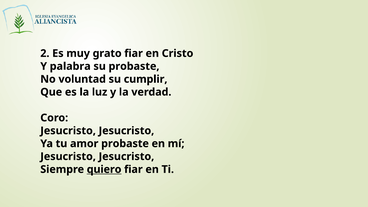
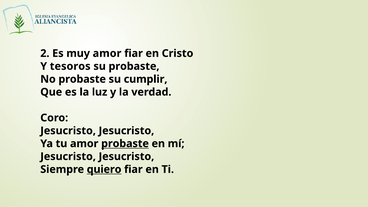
muy grato: grato -> amor
palabra: palabra -> tesoros
No voluntad: voluntad -> probaste
probaste at (125, 144) underline: none -> present
